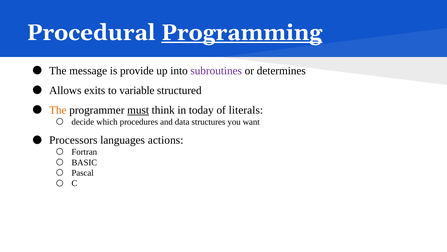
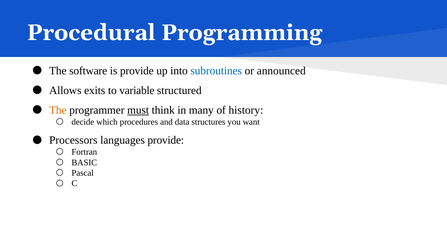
Programming underline: present -> none
message: message -> software
subroutines colour: purple -> blue
determines: determines -> announced
today: today -> many
literals: literals -> history
languages actions: actions -> provide
